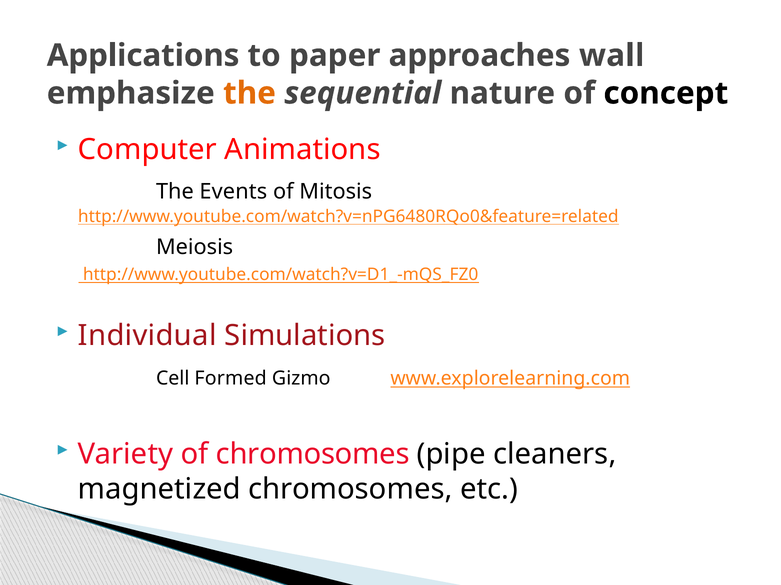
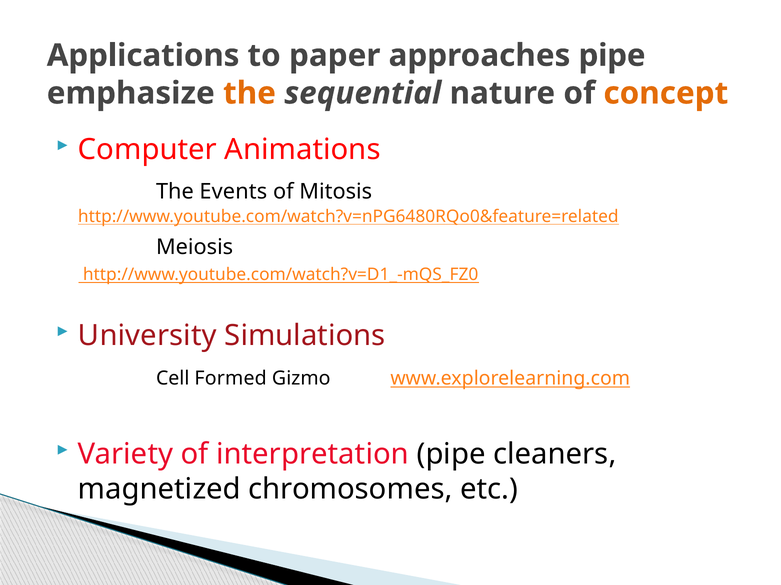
approaches wall: wall -> pipe
concept colour: black -> orange
Individual: Individual -> University
of chromosomes: chromosomes -> interpretation
